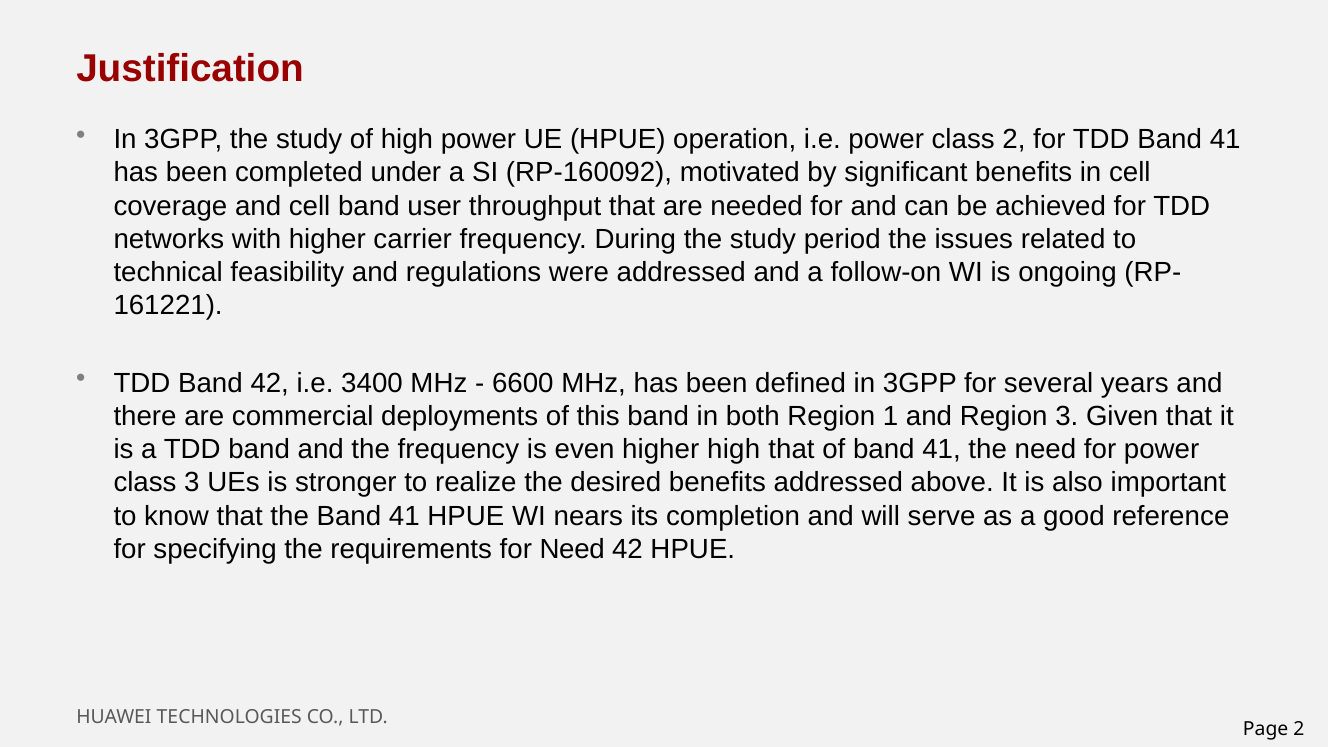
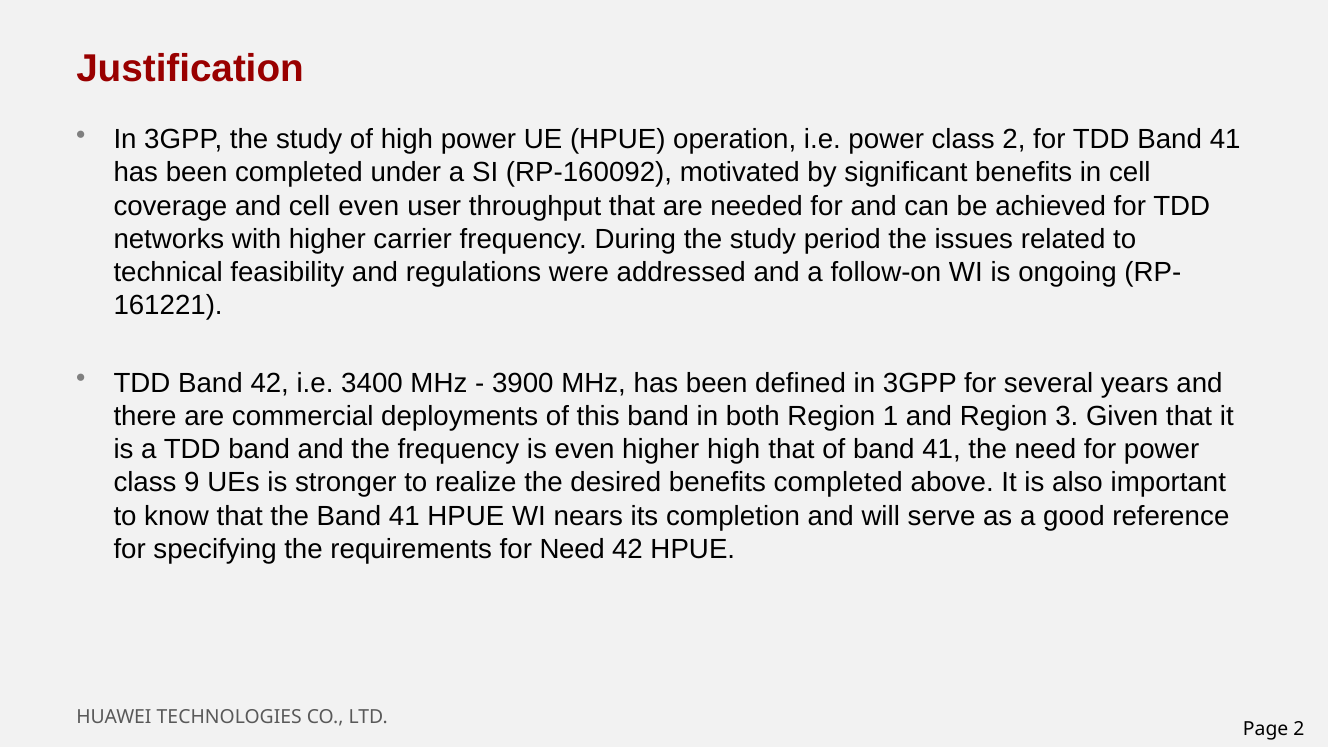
cell band: band -> even
6600: 6600 -> 3900
class 3: 3 -> 9
benefits addressed: addressed -> completed
